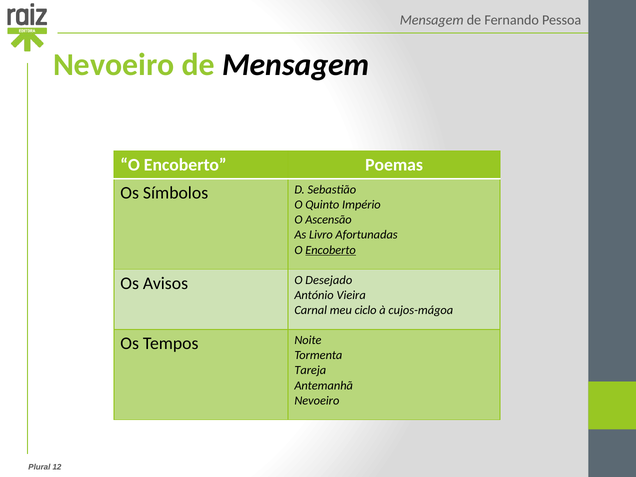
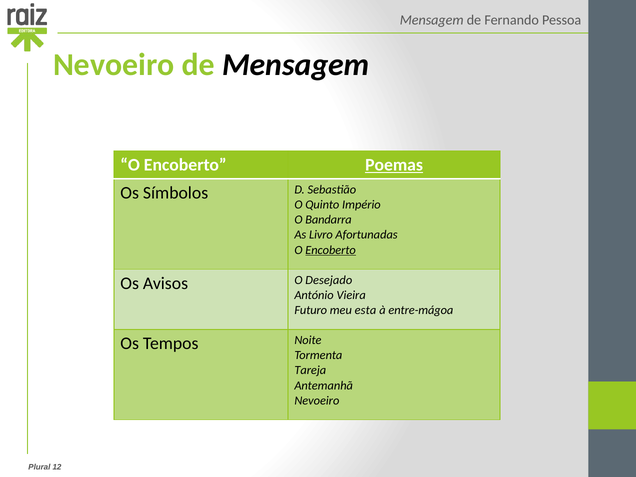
Poemas underline: none -> present
Ascensão: Ascensão -> Bandarra
Carnal: Carnal -> Futuro
ciclo: ciclo -> esta
cujos-mágoa: cujos-mágoa -> entre-mágoa
